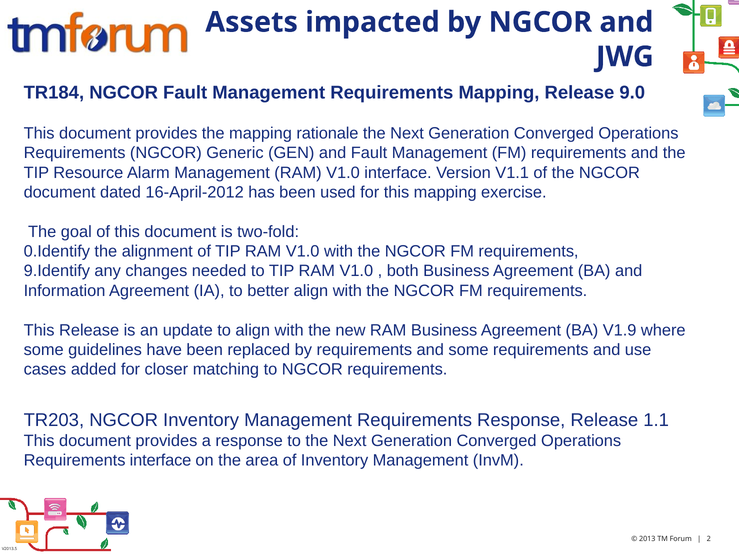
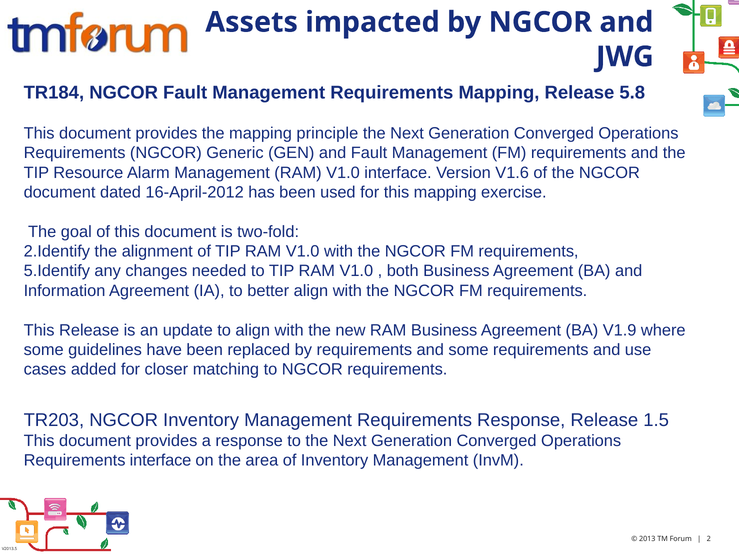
9.0: 9.0 -> 5.8
rationale: rationale -> principle
V1.1: V1.1 -> V1.6
0.Identify: 0.Identify -> 2.Identify
9.Identify: 9.Identify -> 5.Identify
1.1: 1.1 -> 1.5
